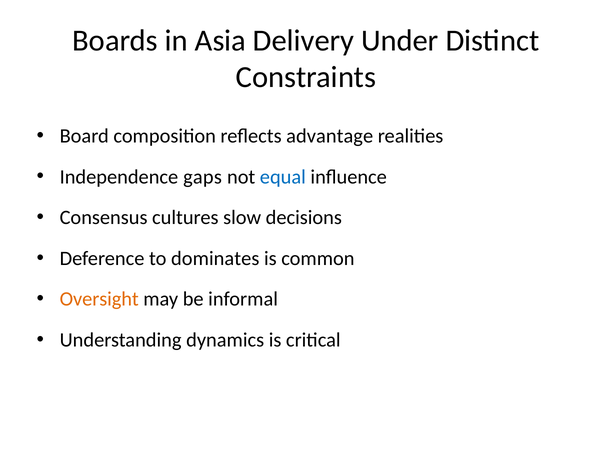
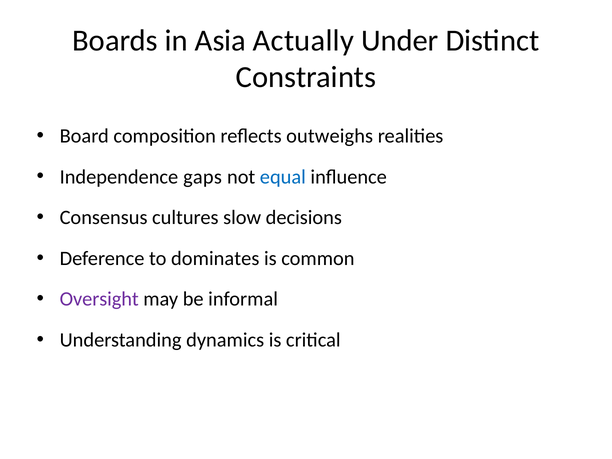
Delivery: Delivery -> Actually
advantage: advantage -> outweighs
Oversight colour: orange -> purple
